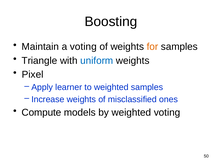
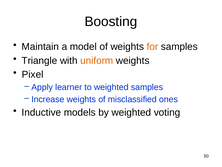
a voting: voting -> model
uniform colour: blue -> orange
Compute: Compute -> Inductive
